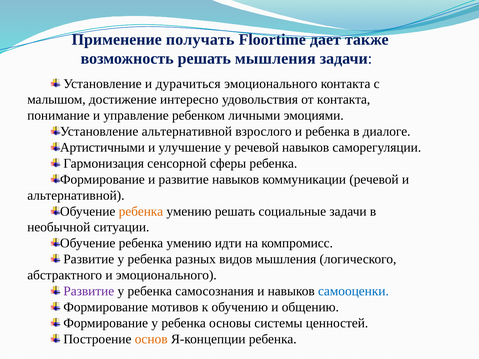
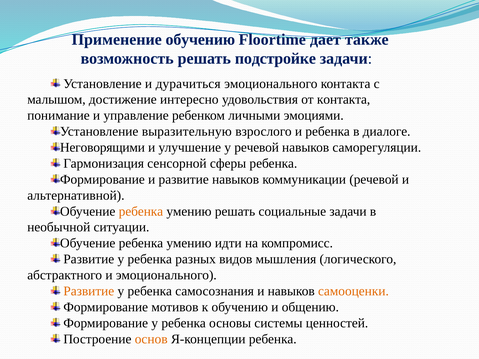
Применение получать: получать -> обучению
решать мышления: мышления -> подстройке
Установление альтернативной: альтернативной -> выразительную
Артистичными: Артистичными -> Неговорящими
Развитие at (89, 291) colour: purple -> orange
самооценки colour: blue -> orange
